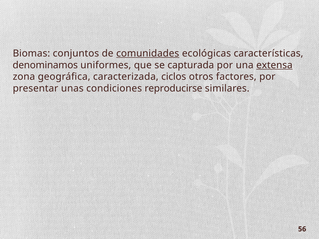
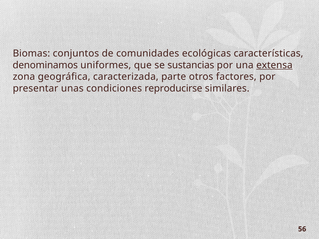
comunidades underline: present -> none
capturada: capturada -> sustancias
ciclos: ciclos -> parte
